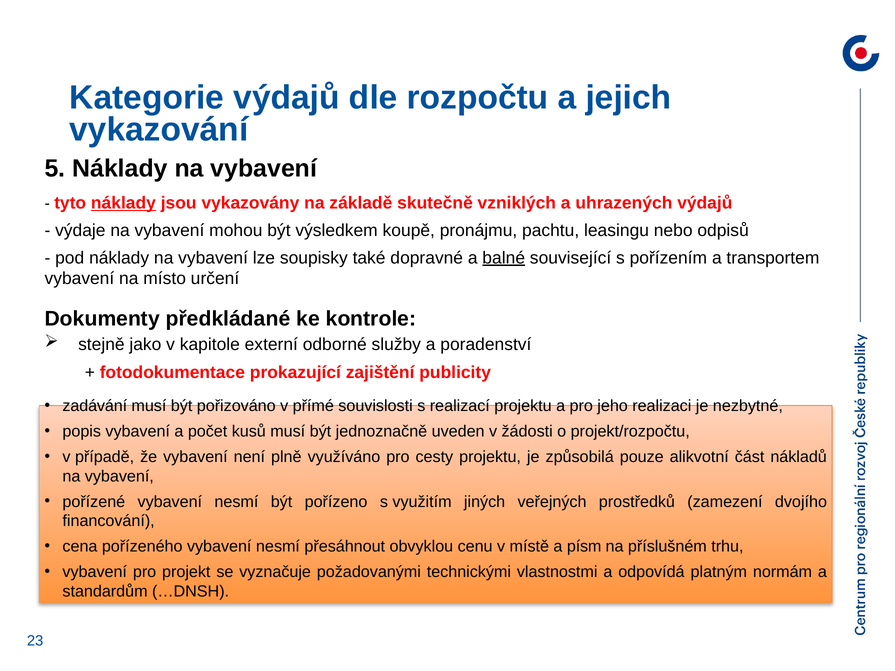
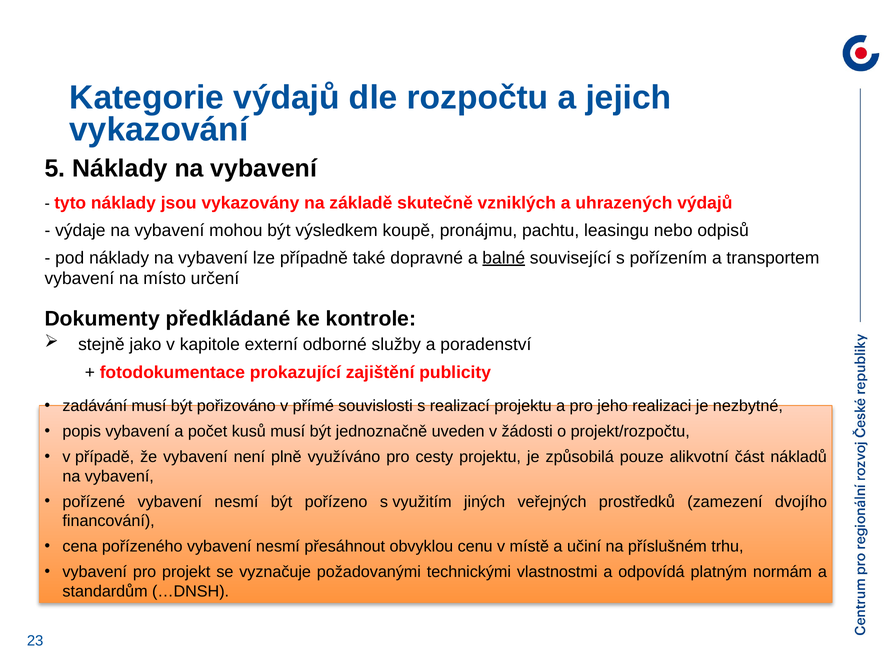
náklady at (123, 203) underline: present -> none
soupisky: soupisky -> případně
písm: písm -> učiní
